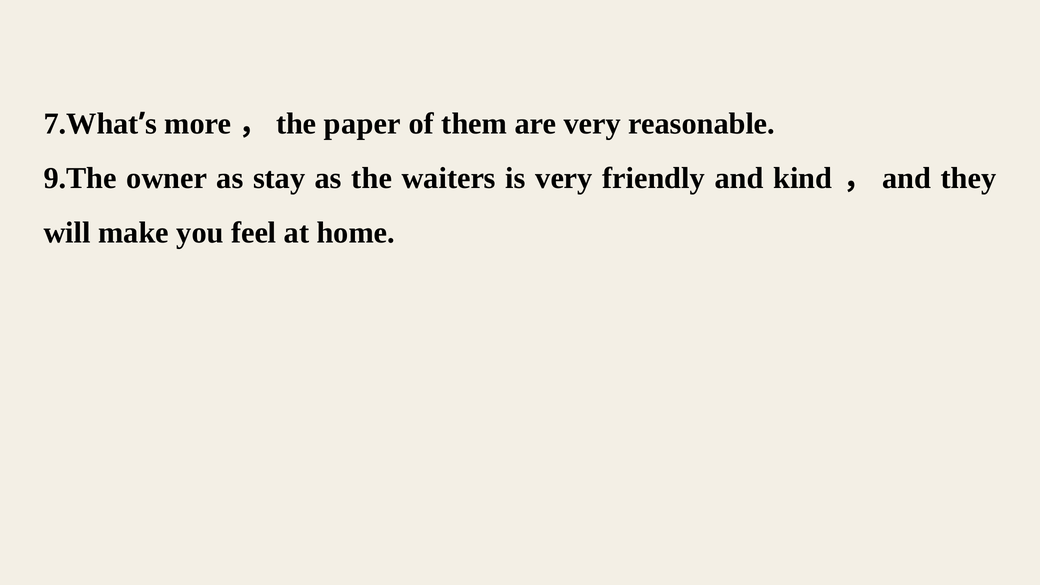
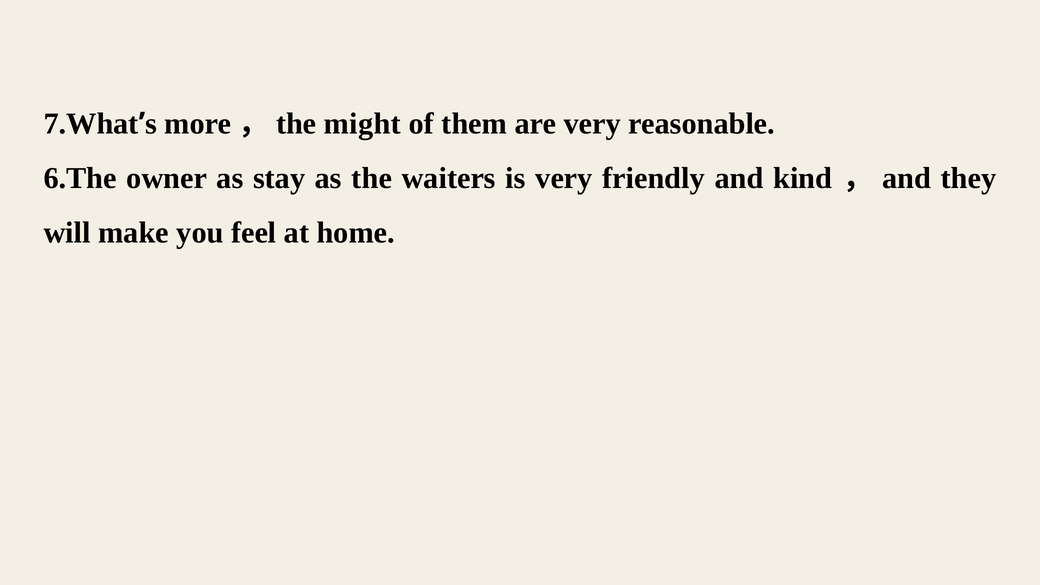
paper: paper -> might
9.The: 9.The -> 6.The
